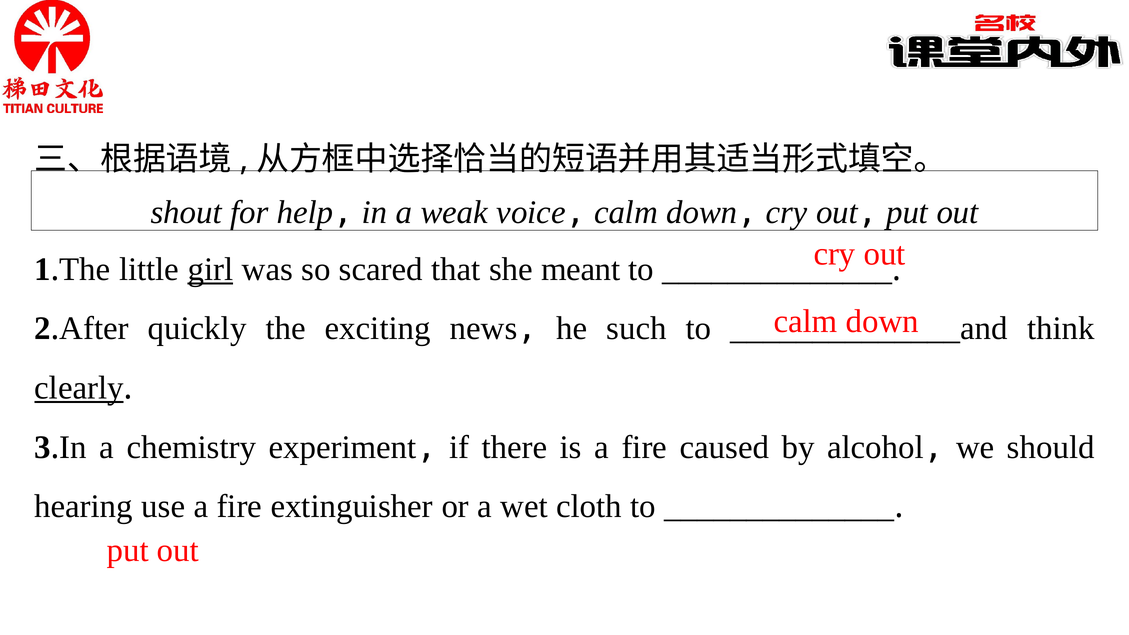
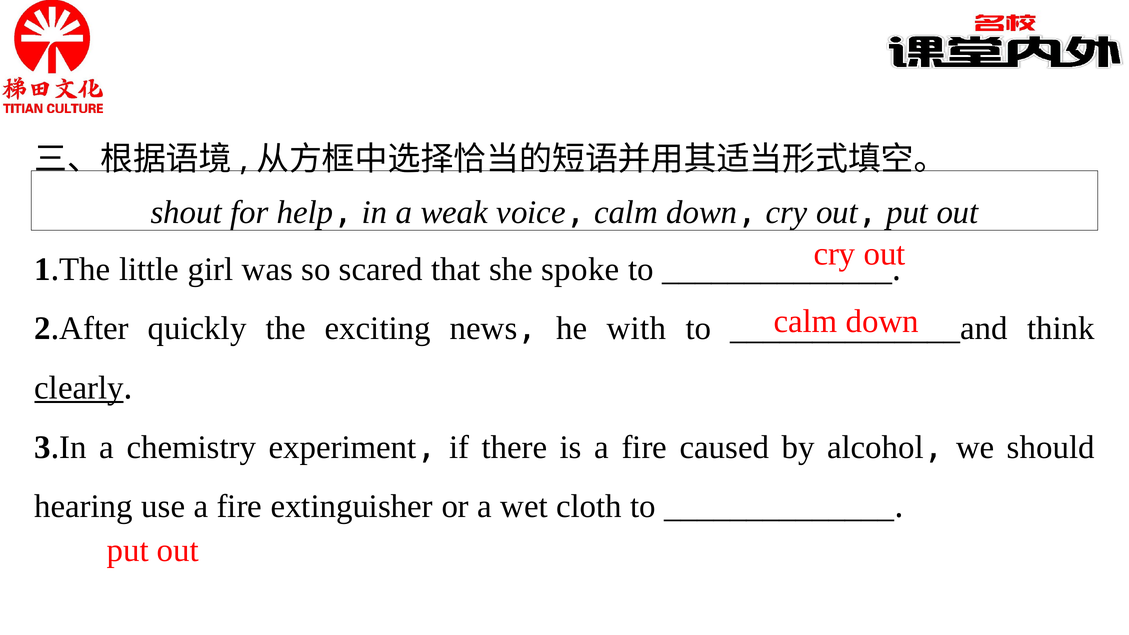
girl underline: present -> none
meant: meant -> spoke
such: such -> with
